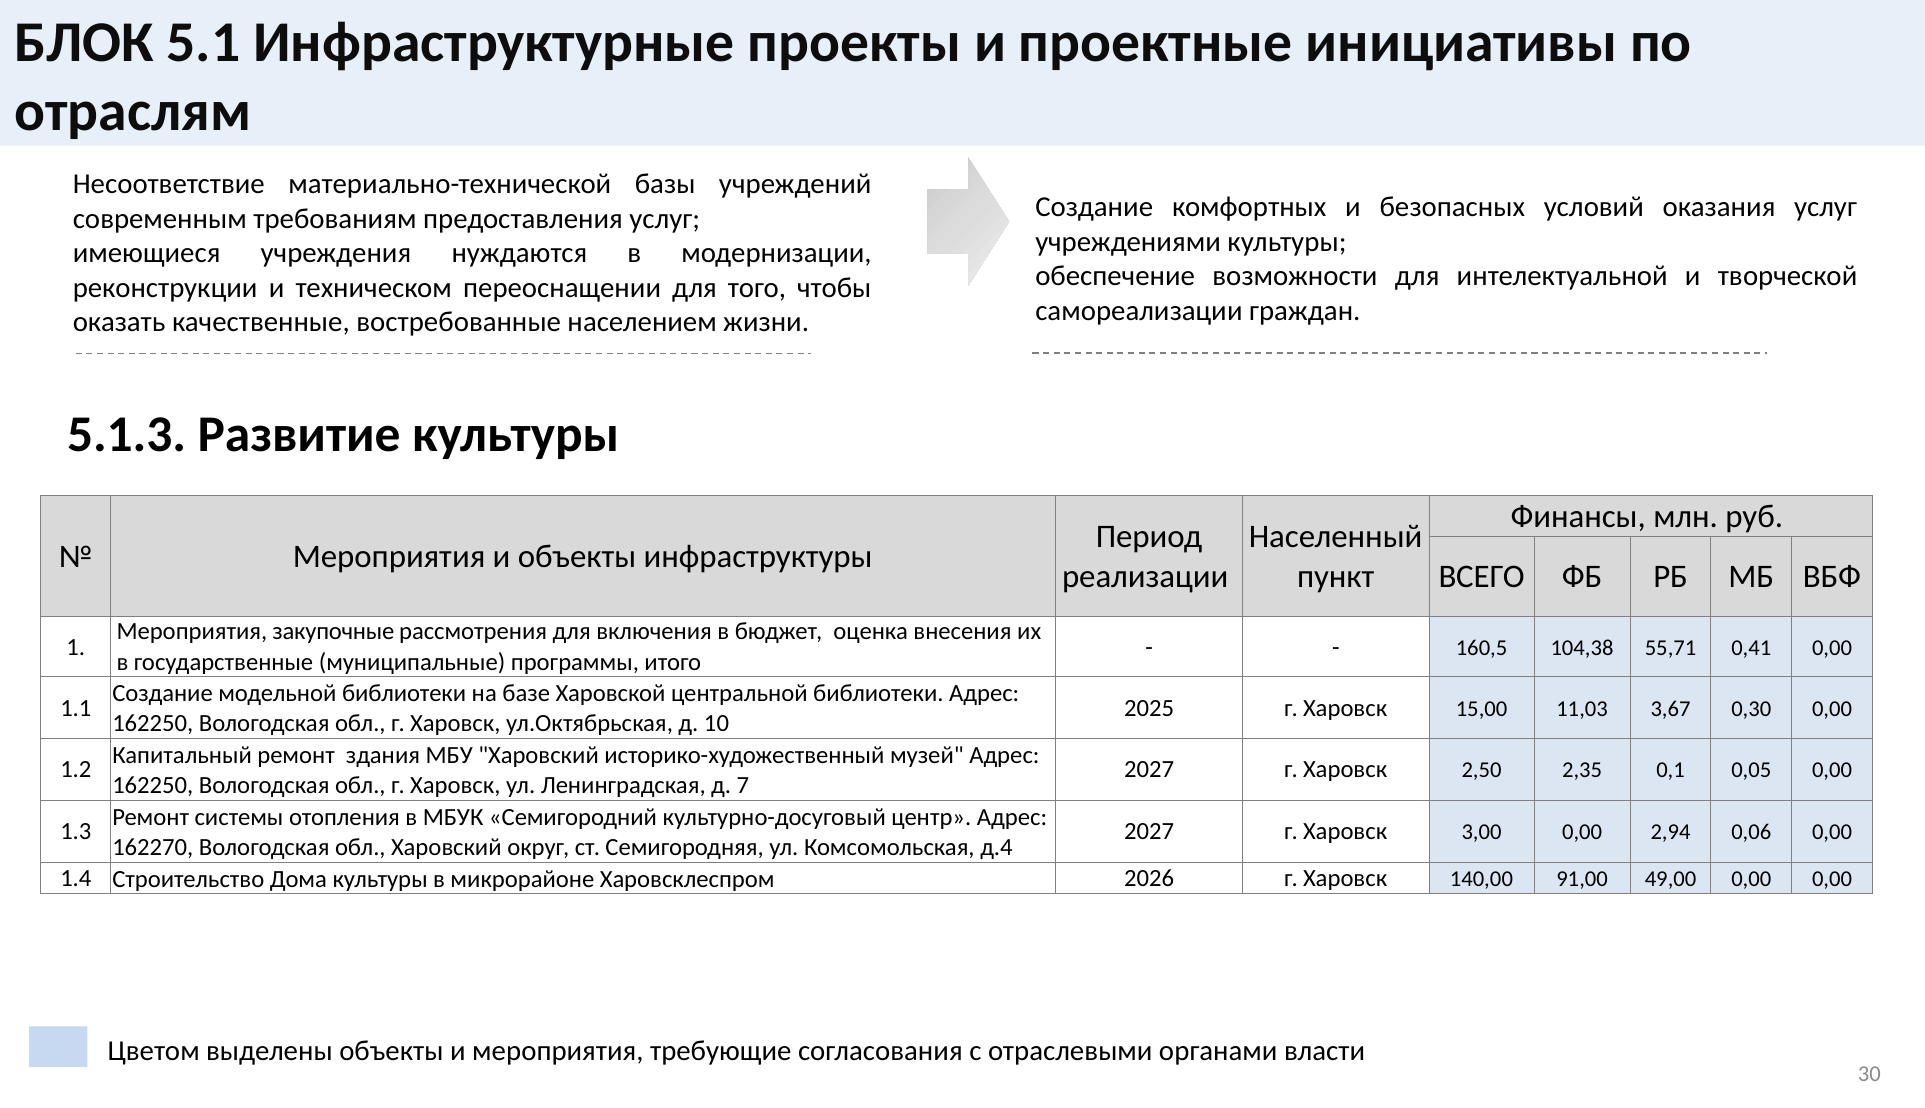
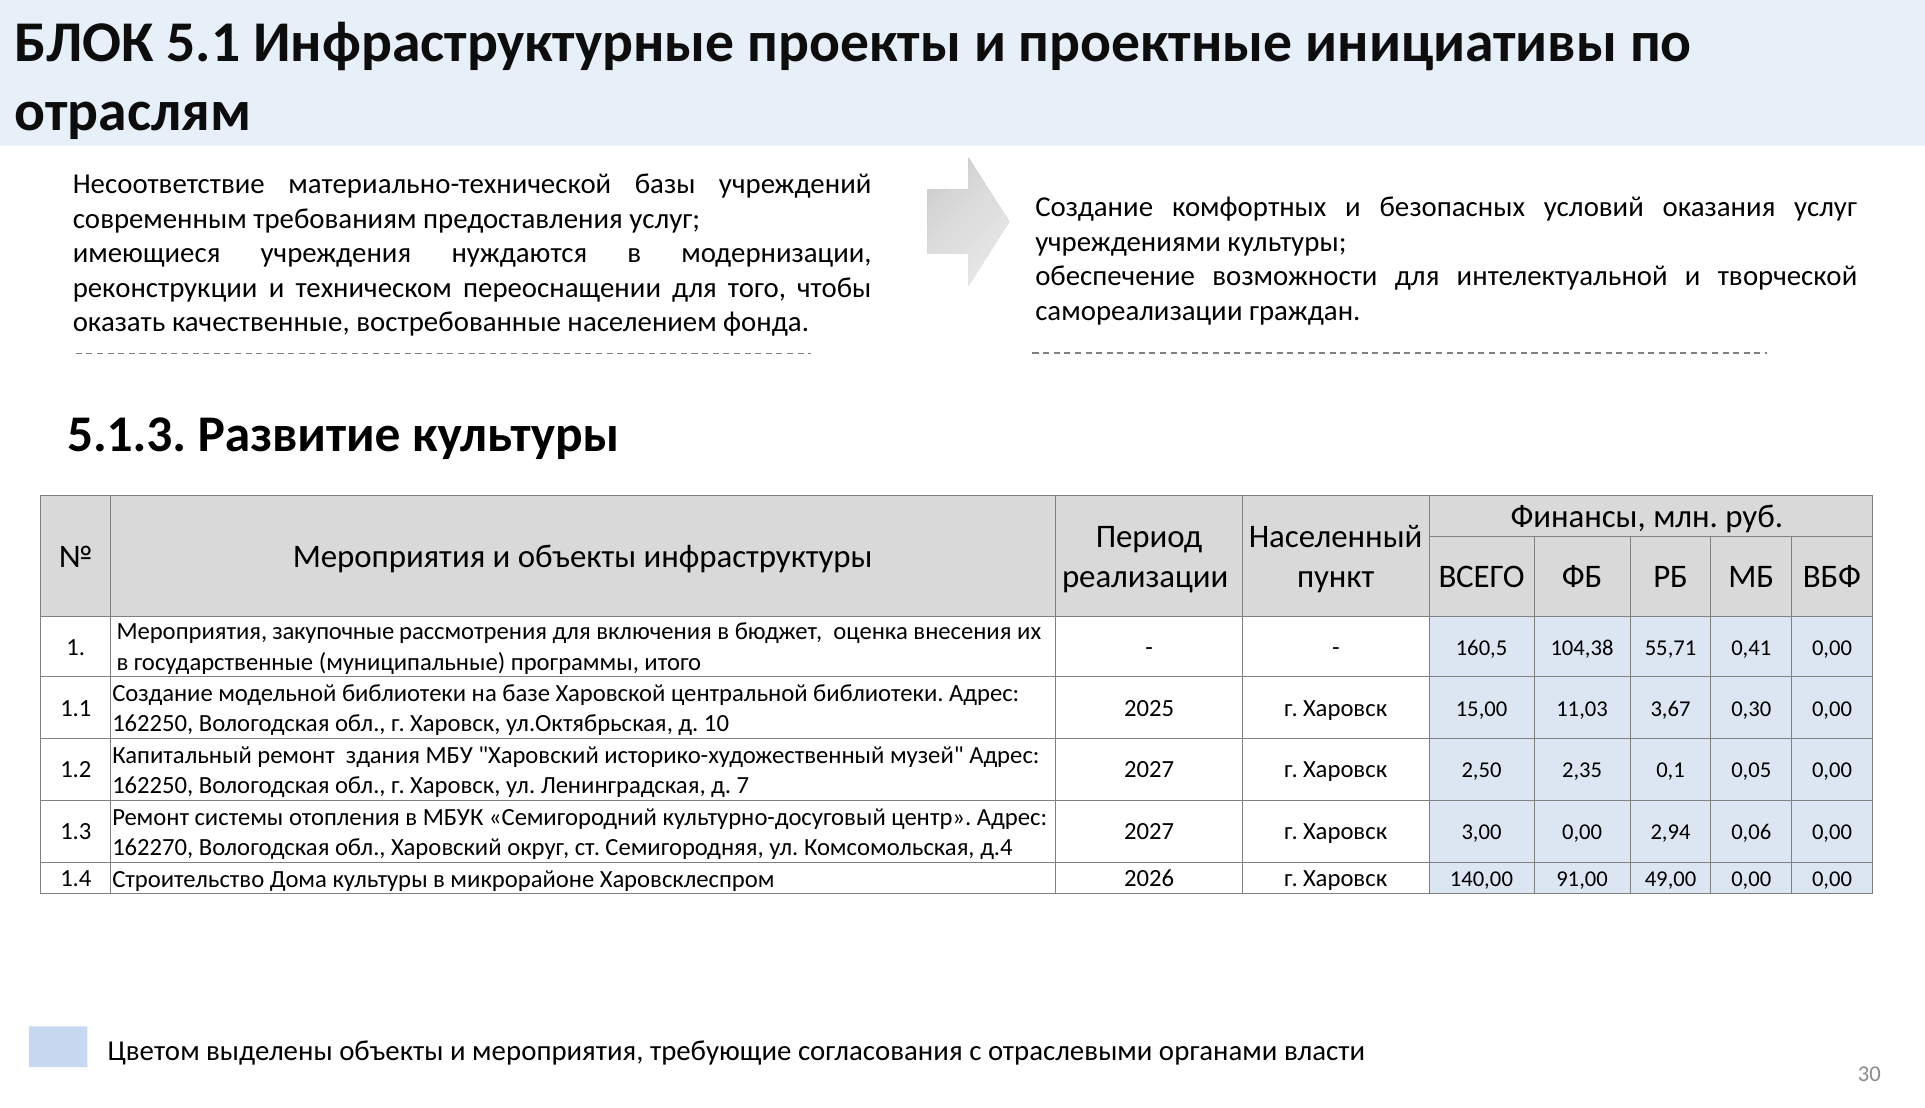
жизни: жизни -> фонда
